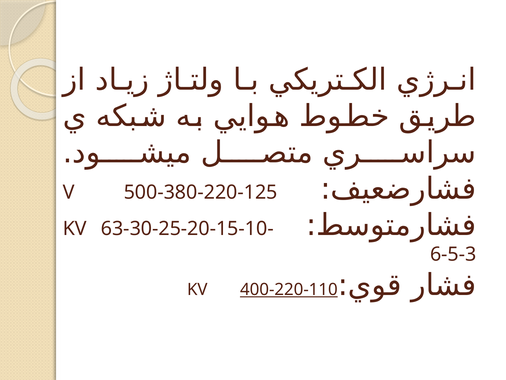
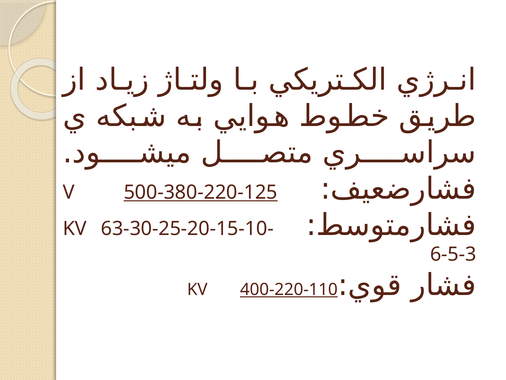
500-380-220-125 underline: none -> present
